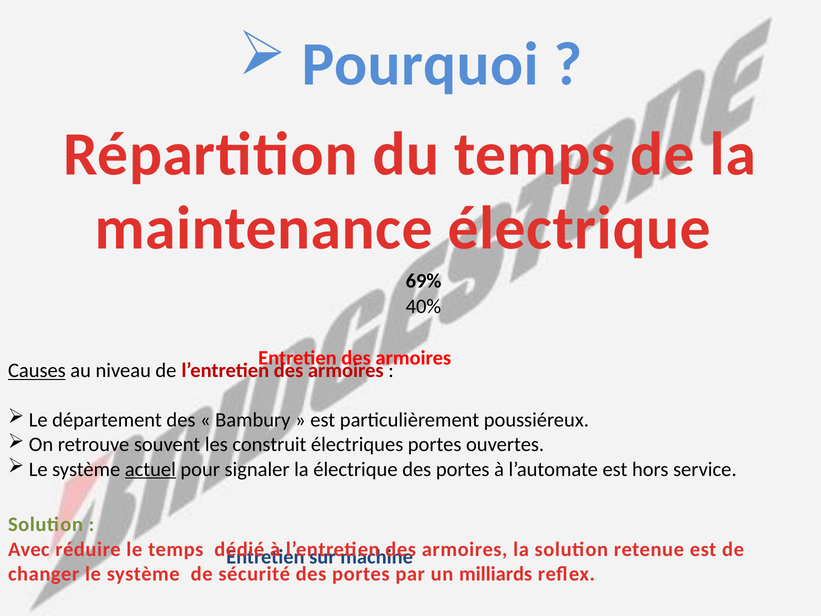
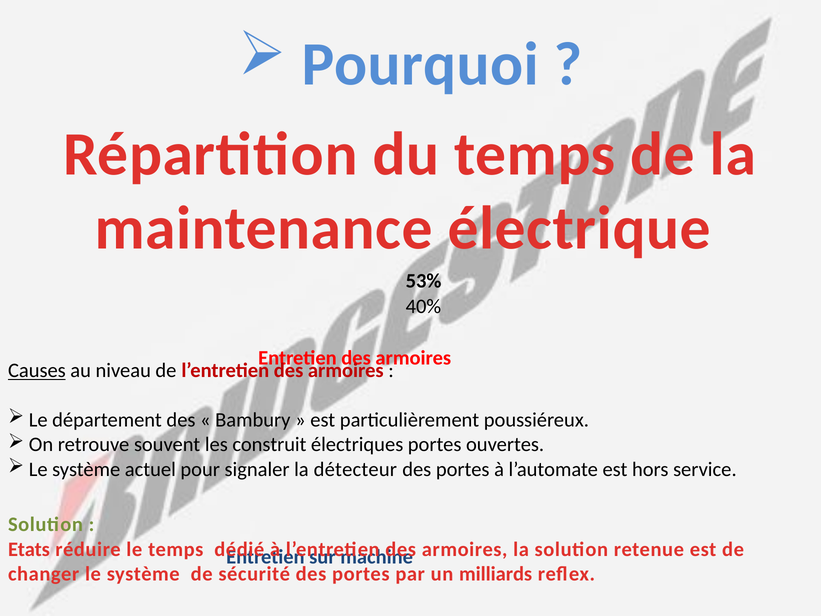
69%: 69% -> 53%
actuel underline: present -> none
la électrique: électrique -> détecteur
Avec: Avec -> Etats
